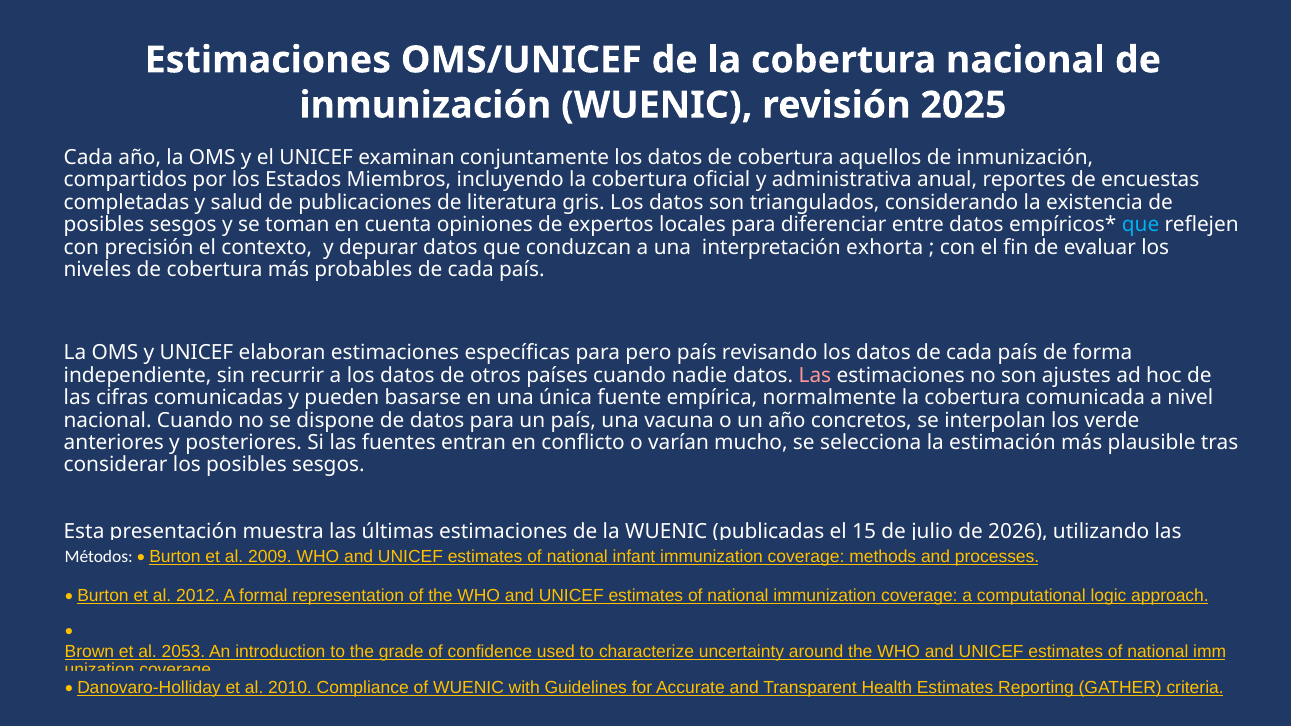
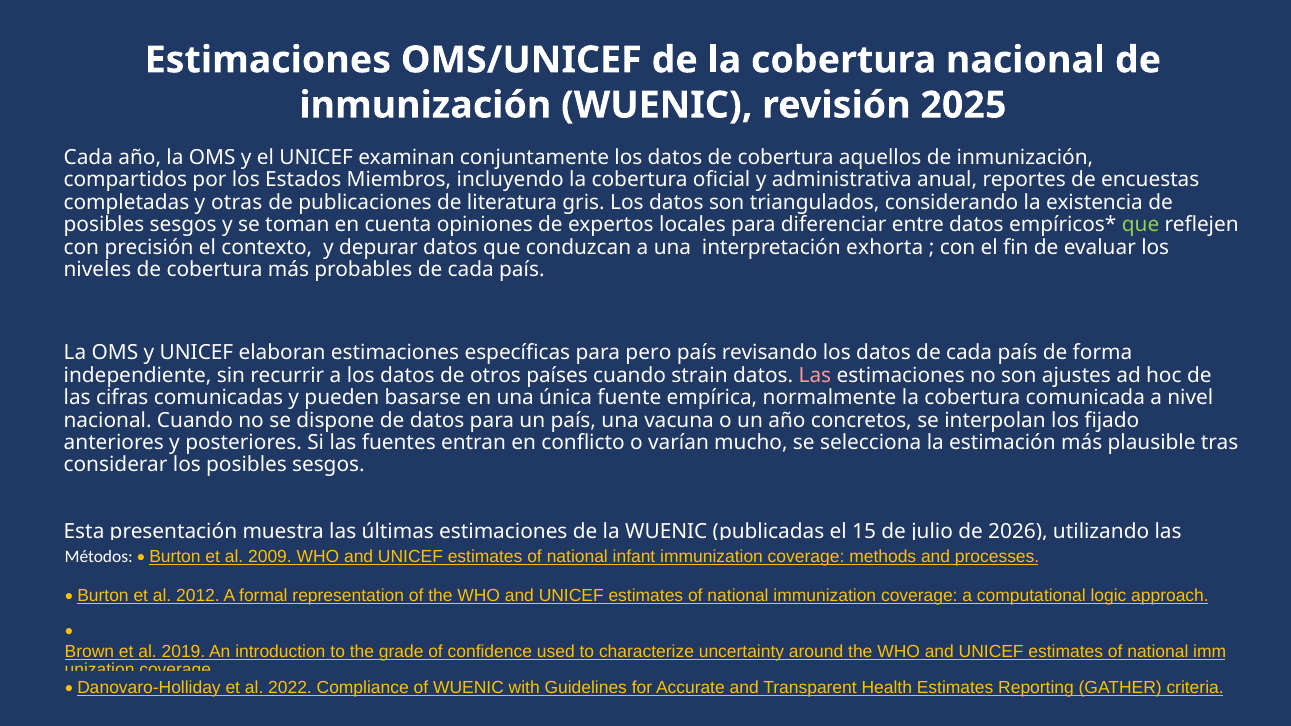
salud: salud -> otras
que at (1141, 225) colour: light blue -> light green
nadie: nadie -> strain
verde: verde -> fijado
2053: 2053 -> 2019
2010: 2010 -> 2022
